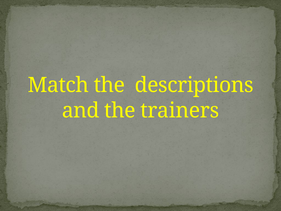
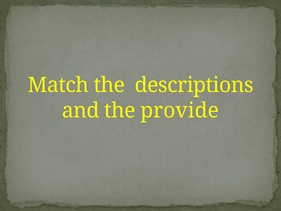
trainers: trainers -> provide
